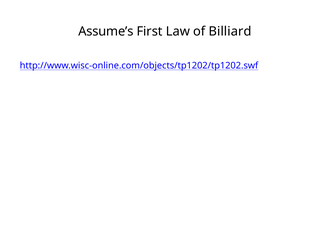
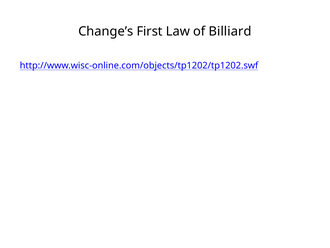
Assume’s: Assume’s -> Change’s
